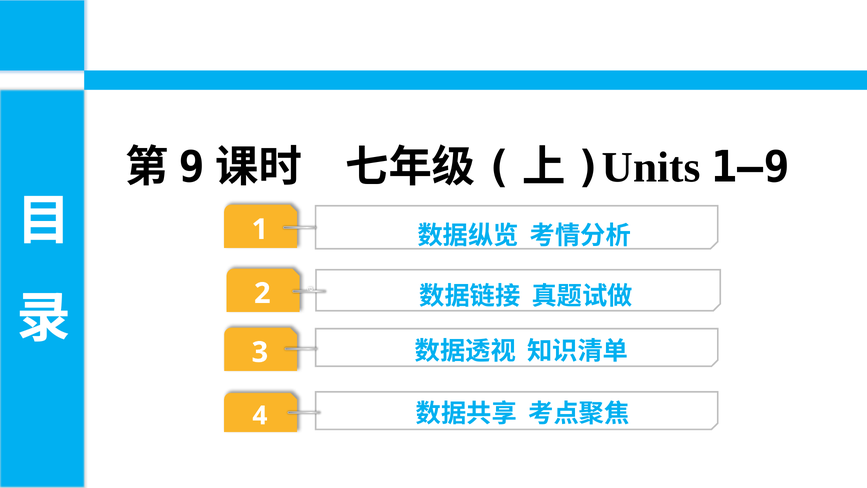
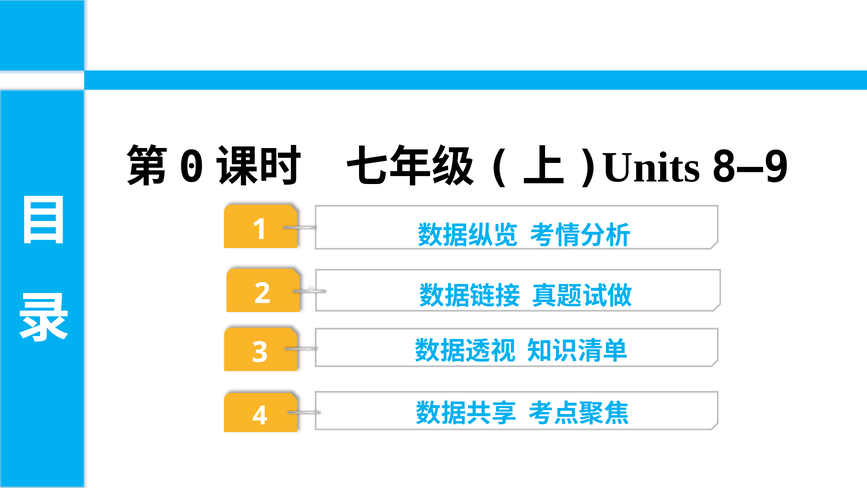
9: 9 -> 0
1—9: 1—9 -> 8—9
